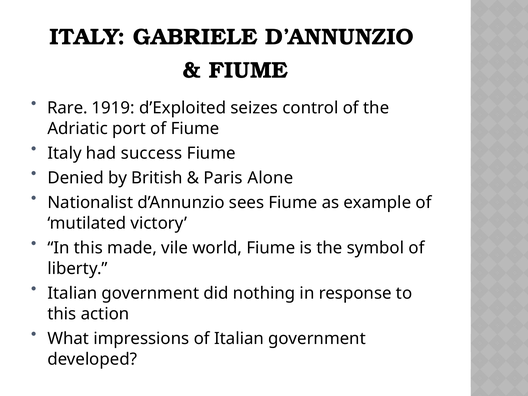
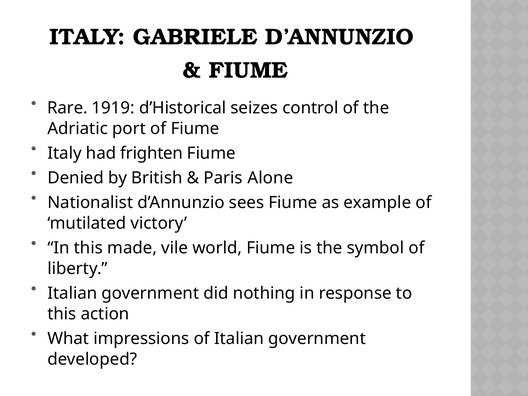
d’Exploited: d’Exploited -> d’Historical
success: success -> frighten
